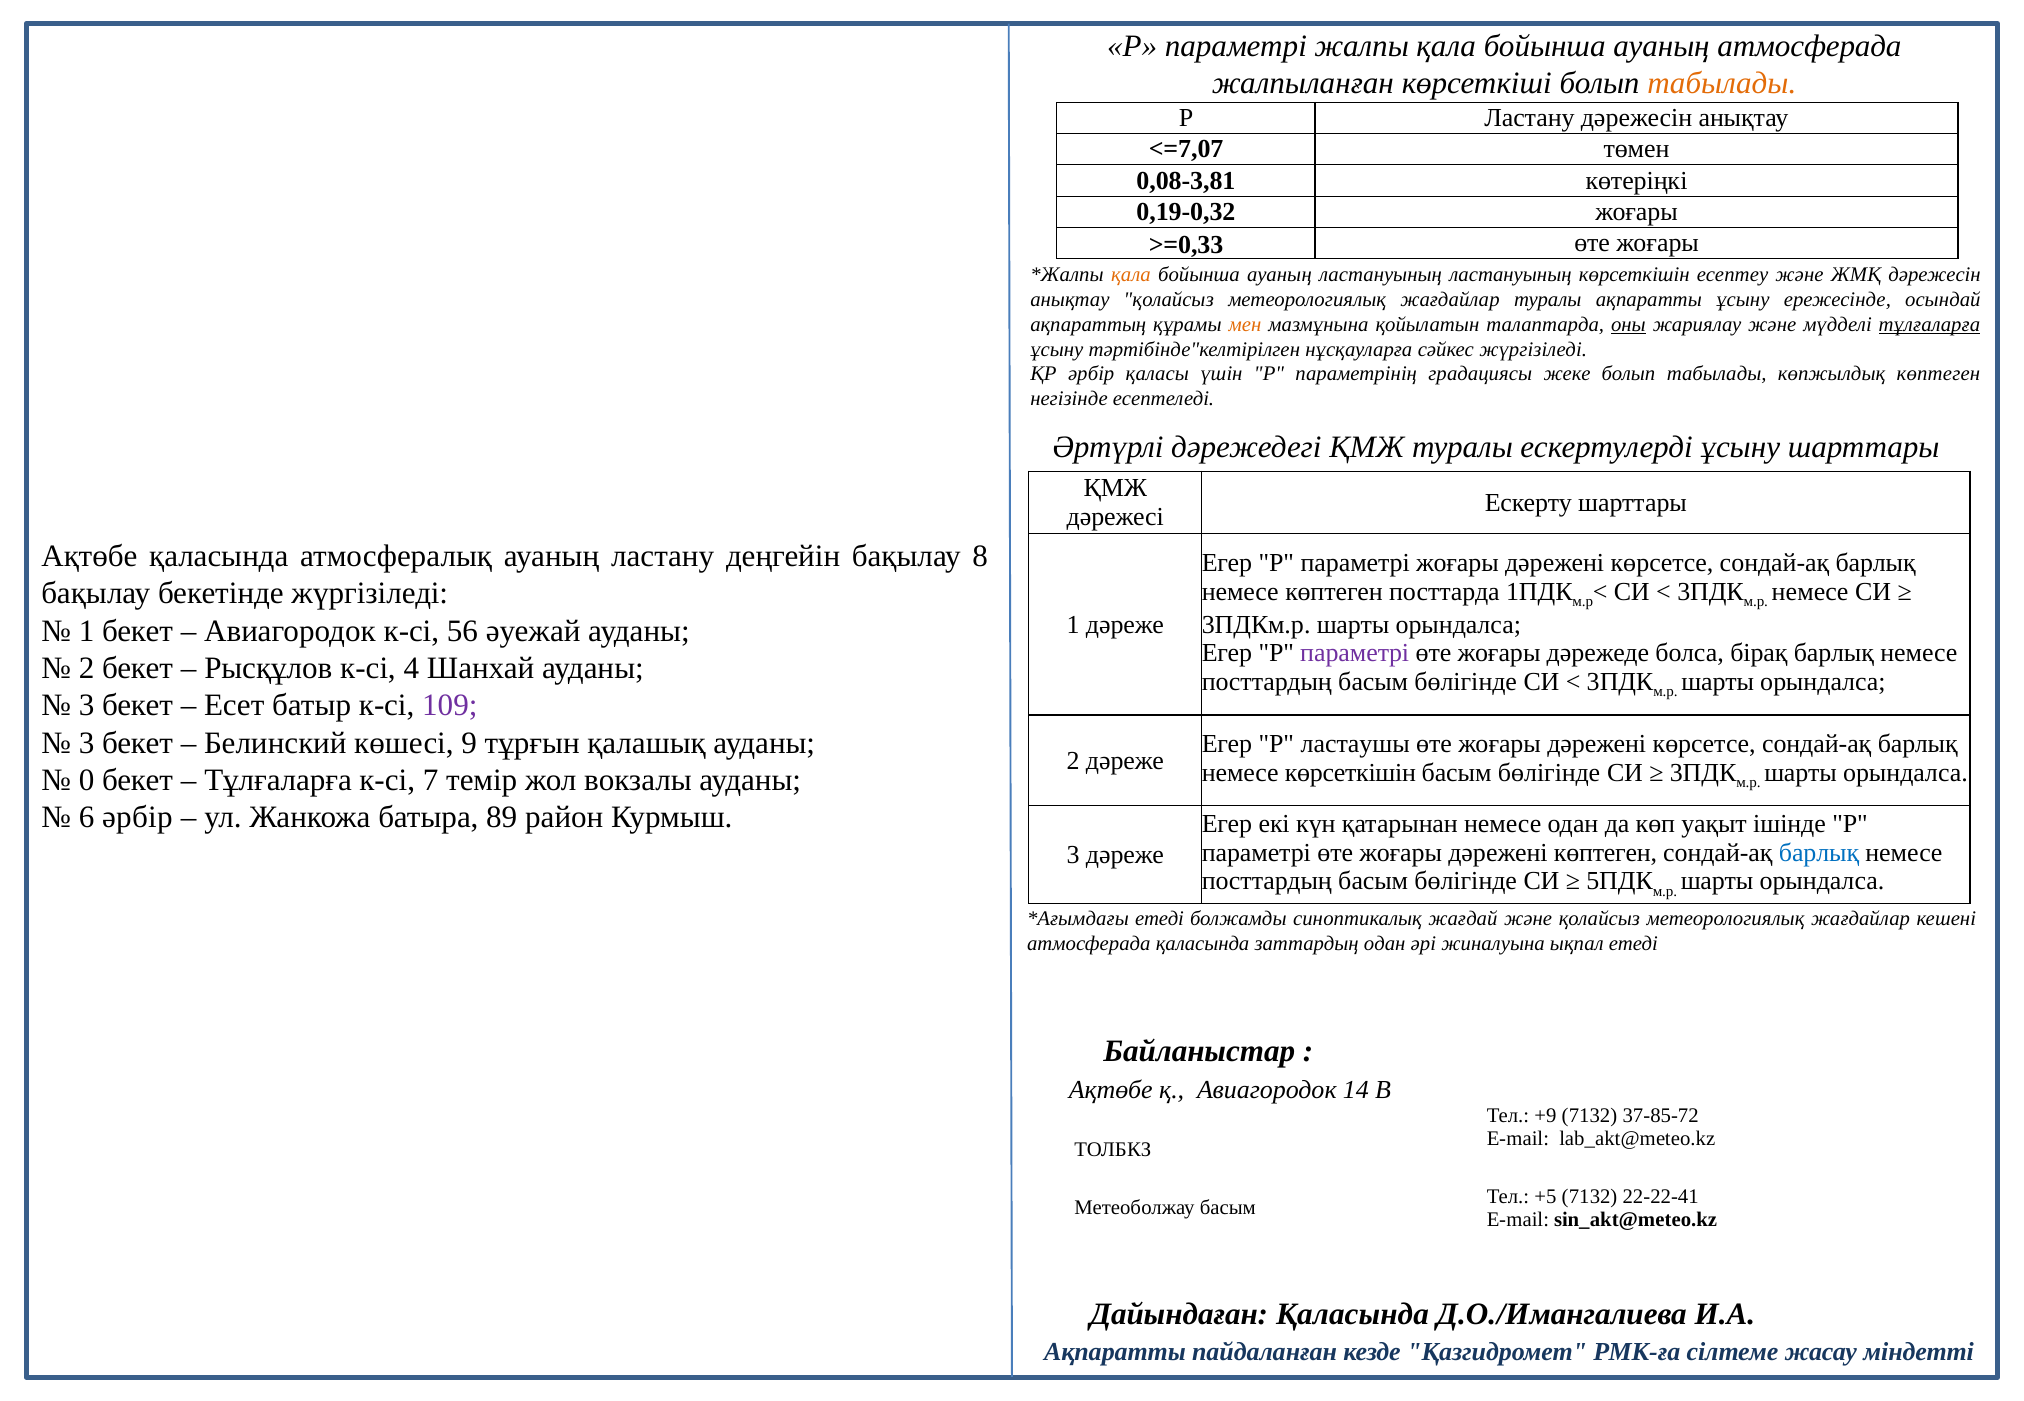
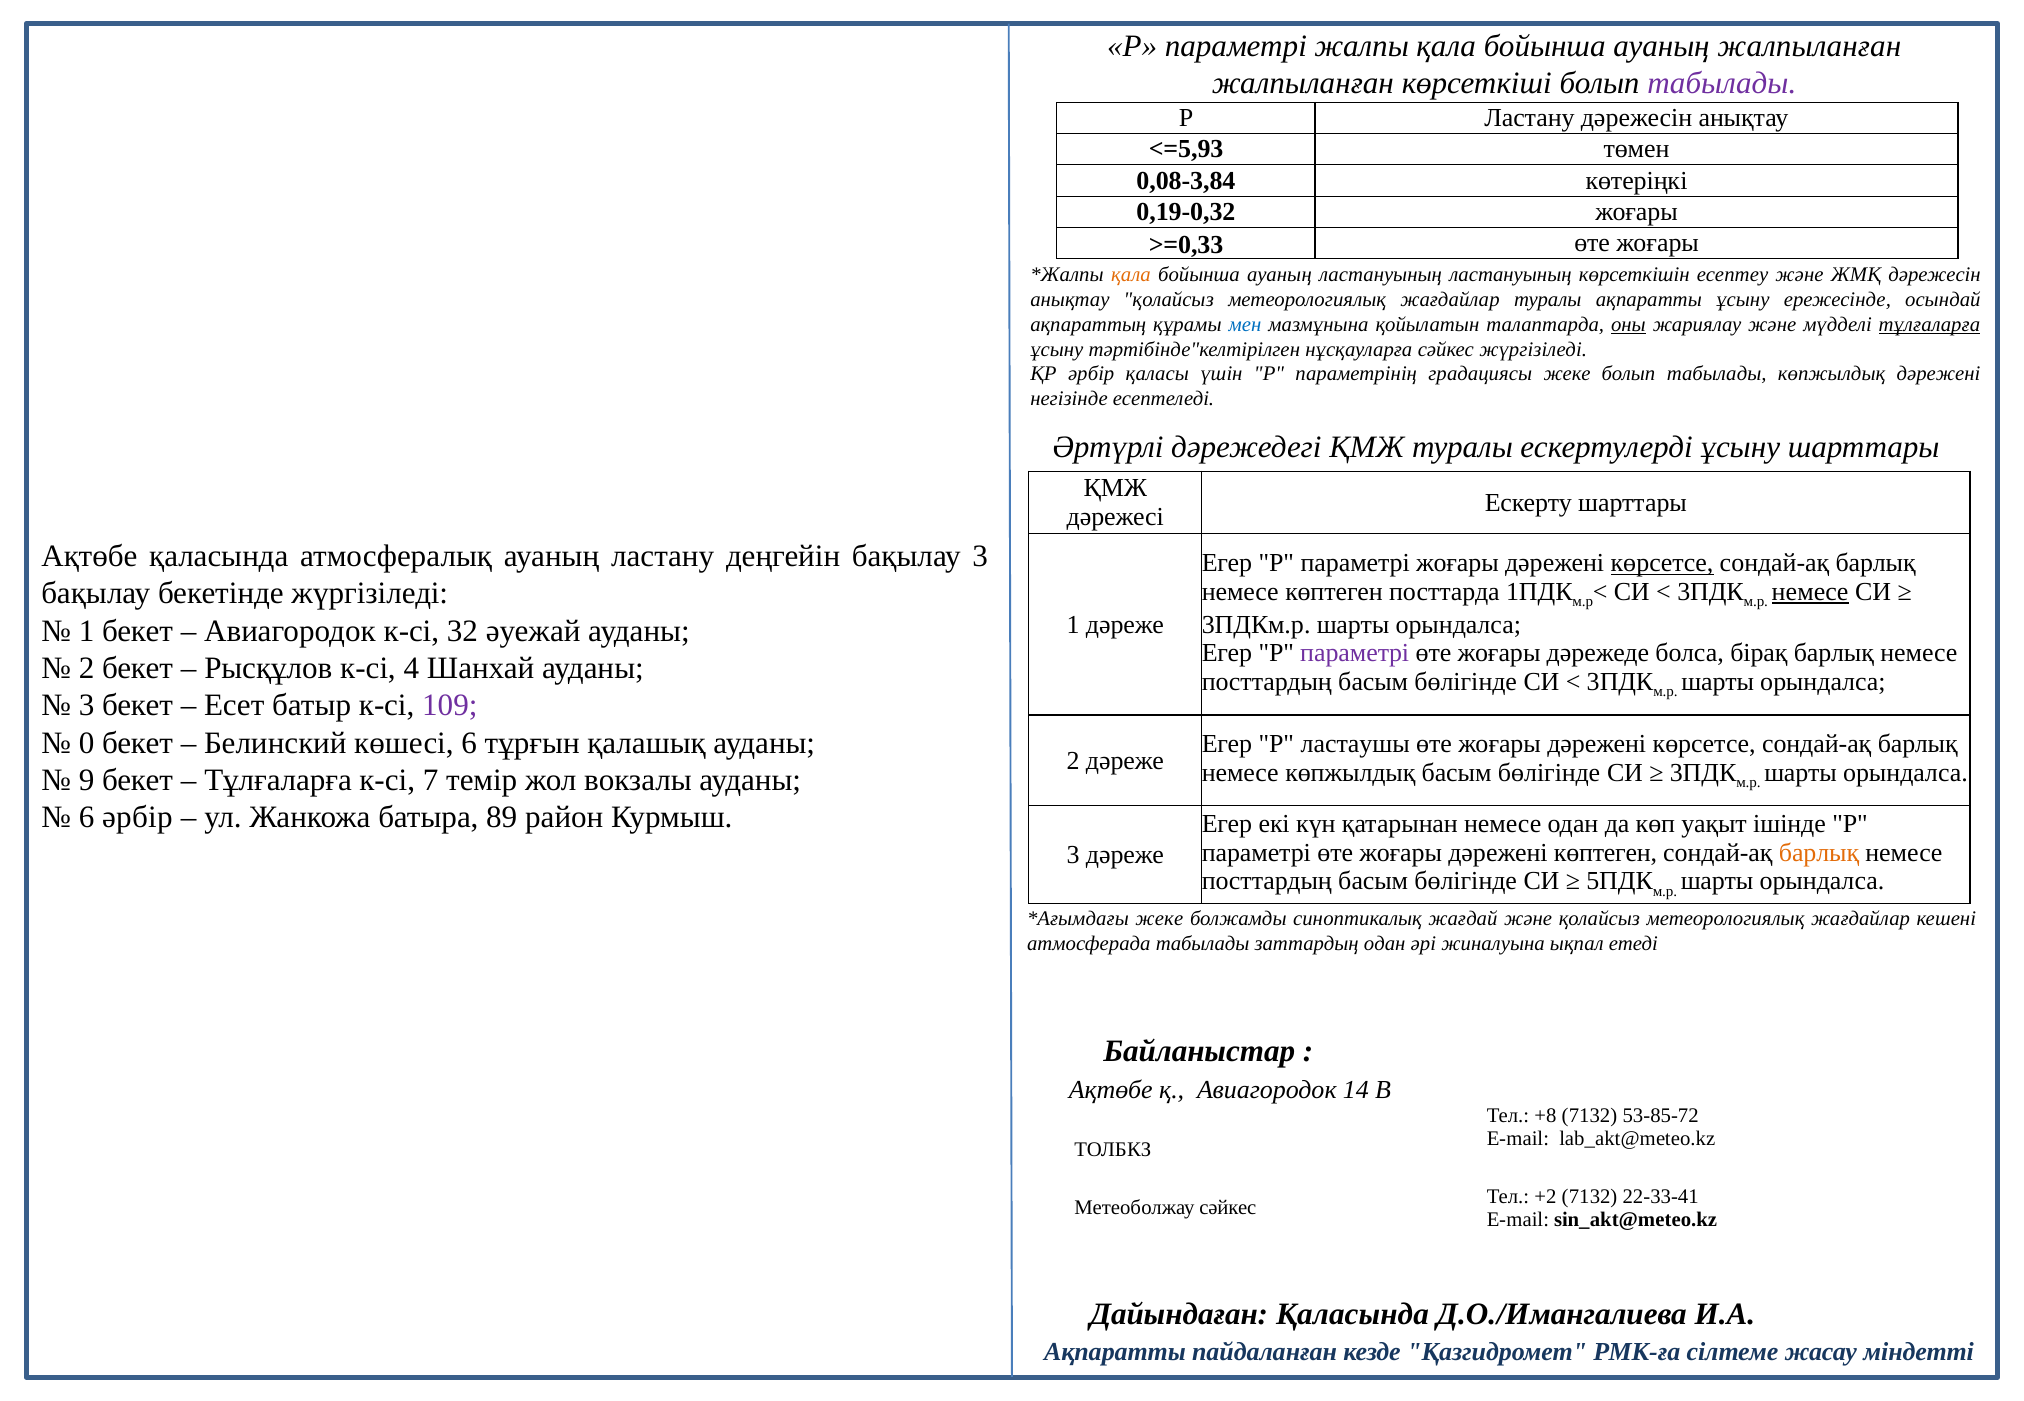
ауаның атмосферада: атмосферада -> жалпыланған
табылады at (1722, 83) colour: orange -> purple
<=7,07: <=7,07 -> <=5,93
0,08-3,81: 0,08-3,81 -> 0,08-3,84
мен colour: orange -> blue
көпжылдық көптеген: көптеген -> дәрежені
бақылау 8: 8 -> 3
көрсетсе at (1662, 563) underline: none -> present
немесе at (1810, 592) underline: none -> present
56: 56 -> 32
3 at (87, 743): 3 -> 0
көшесі 9: 9 -> 6
немесе көрсеткішін: көрсеткішін -> көпжылдық
0: 0 -> 9
барлық at (1819, 853) colour: blue -> orange
етеді at (1159, 919): етеді -> жеке
атмосферада қаласында: қаласында -> табылады
+9: +9 -> +8
37-85-72: 37-85-72 -> 53-85-72
+5: +5 -> +2
22-22-41: 22-22-41 -> 22-33-41
Метеоболжау басым: басым -> сәйкес
